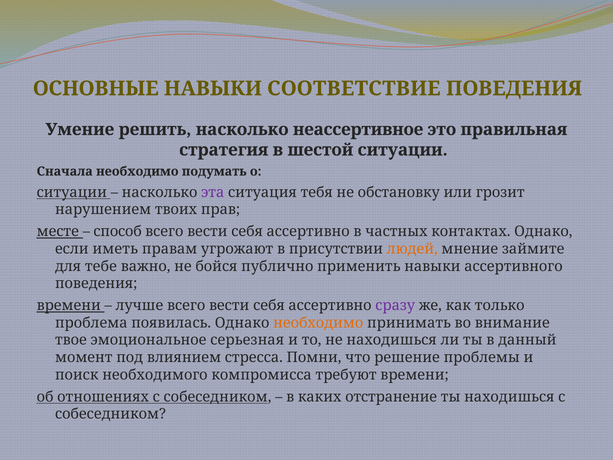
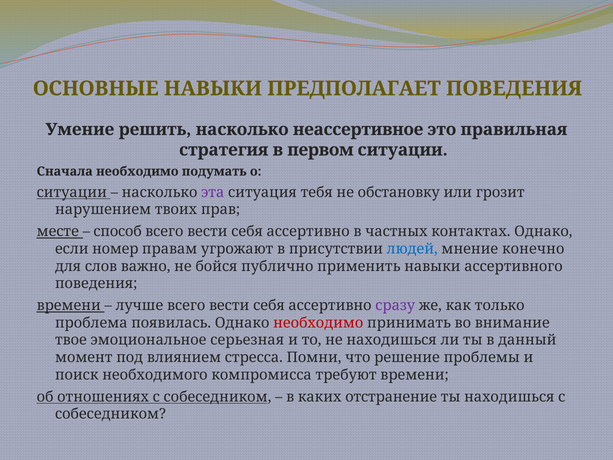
СООТВЕТСТВИЕ: СООТВЕТСТВИЕ -> ПРЕДПОЛАГАЕТ
шестой: шестой -> первом
иметь: иметь -> номер
людей colour: orange -> blue
займите: займите -> конечно
тебе: тебе -> слов
необходимо at (318, 323) colour: orange -> red
